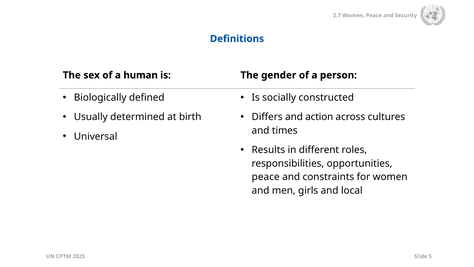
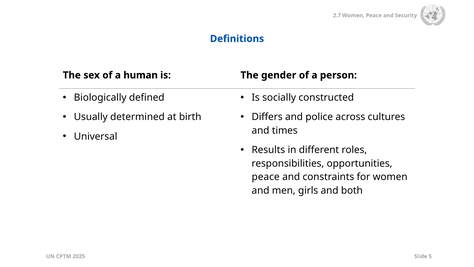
action: action -> police
local: local -> both
